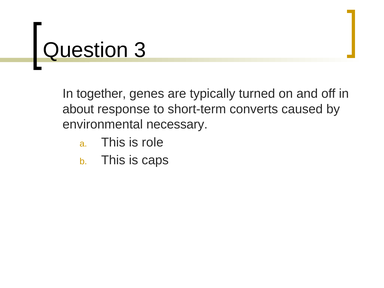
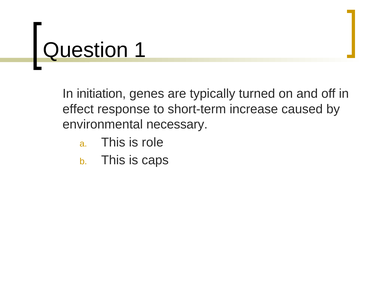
3: 3 -> 1
together: together -> initiation
about: about -> effect
converts: converts -> increase
